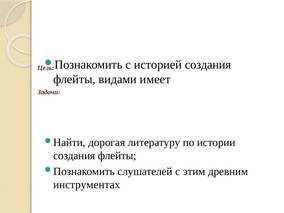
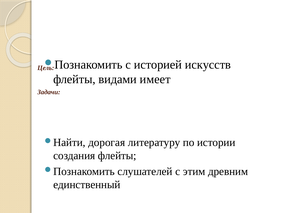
историей создания: создания -> искусств
инструментах: инструментах -> единственный
